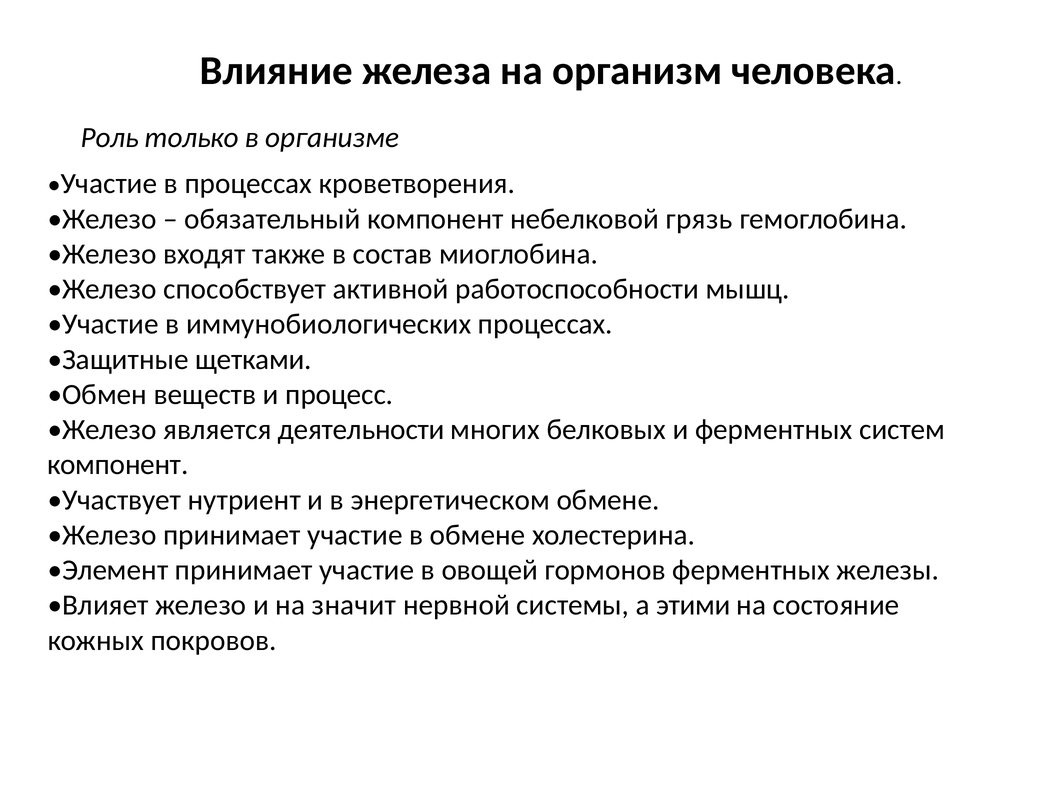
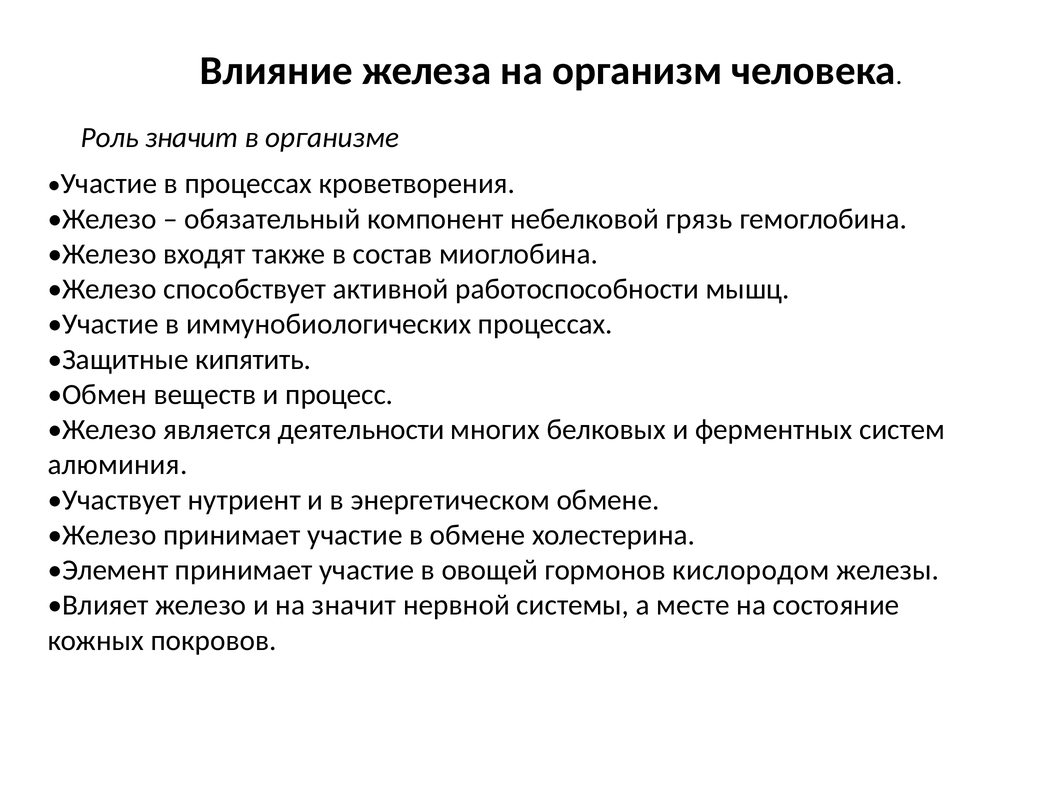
Роль только: только -> значит
щетками: щетками -> кипятить
компонент at (118, 465): компонент -> алюминия
гормонов ферментных: ферментных -> кислородом
этими: этими -> месте
